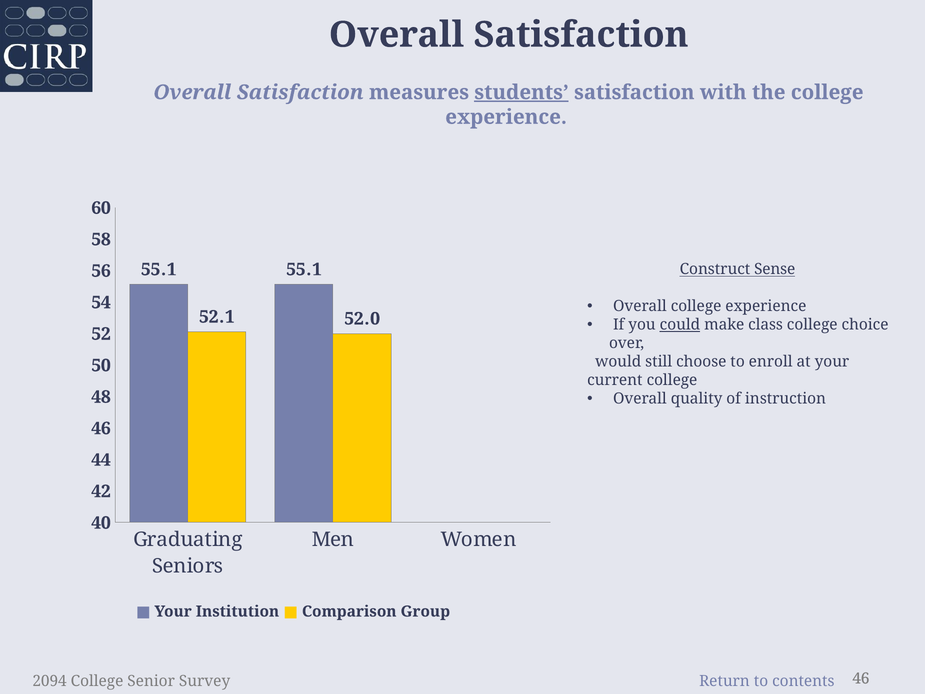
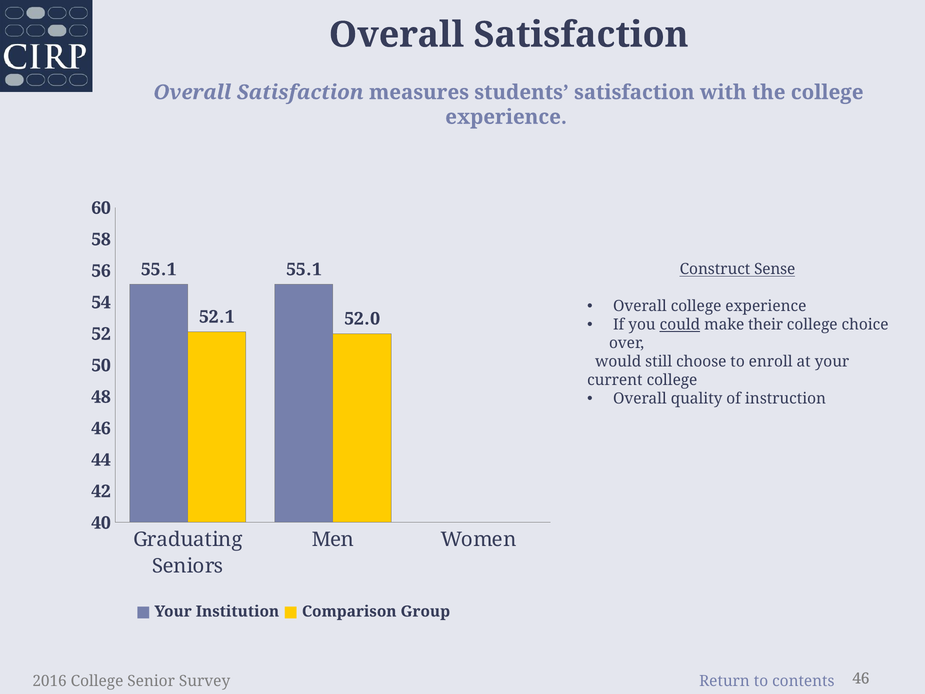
students underline: present -> none
class: class -> their
2094: 2094 -> 2016
